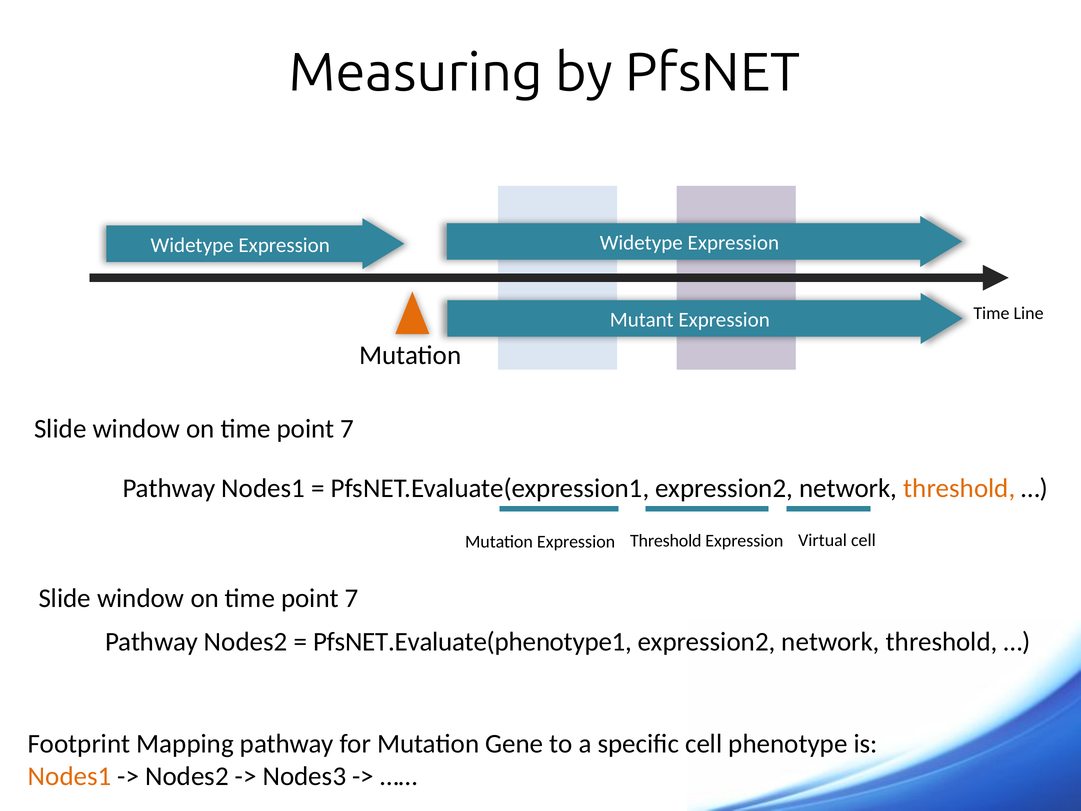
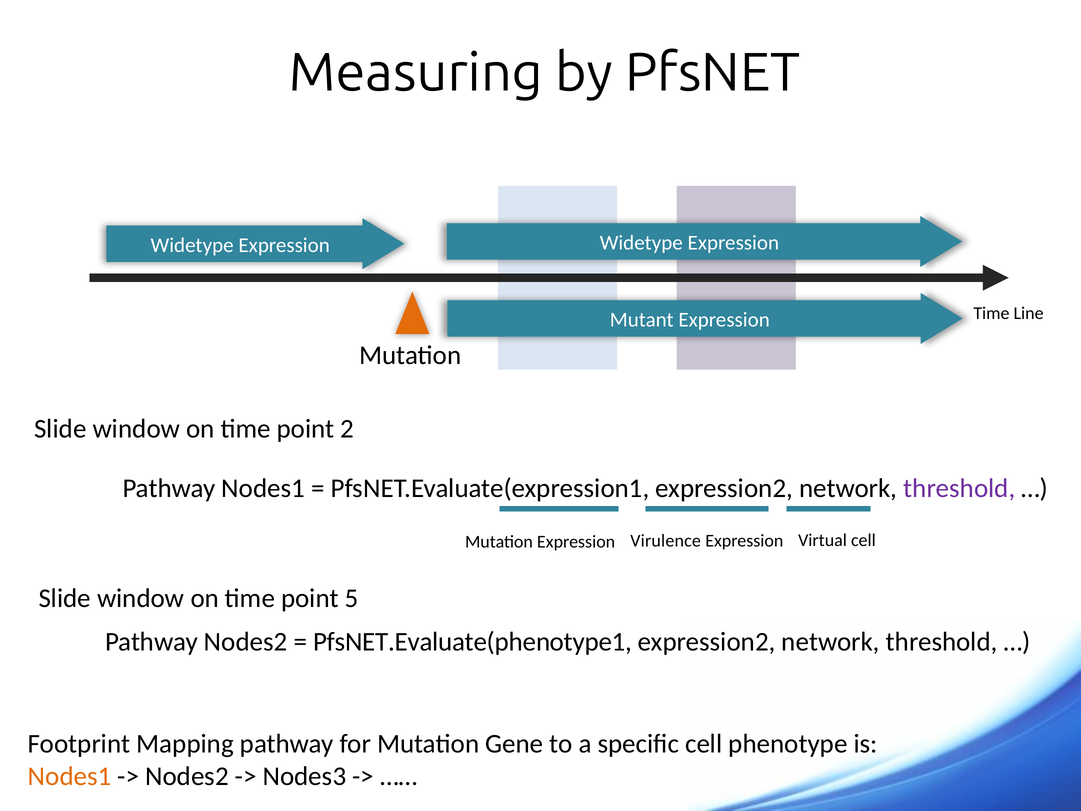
7 at (347, 429): 7 -> 2
threshold at (959, 488) colour: orange -> purple
Expression Threshold: Threshold -> Virulence
7 at (352, 598): 7 -> 5
